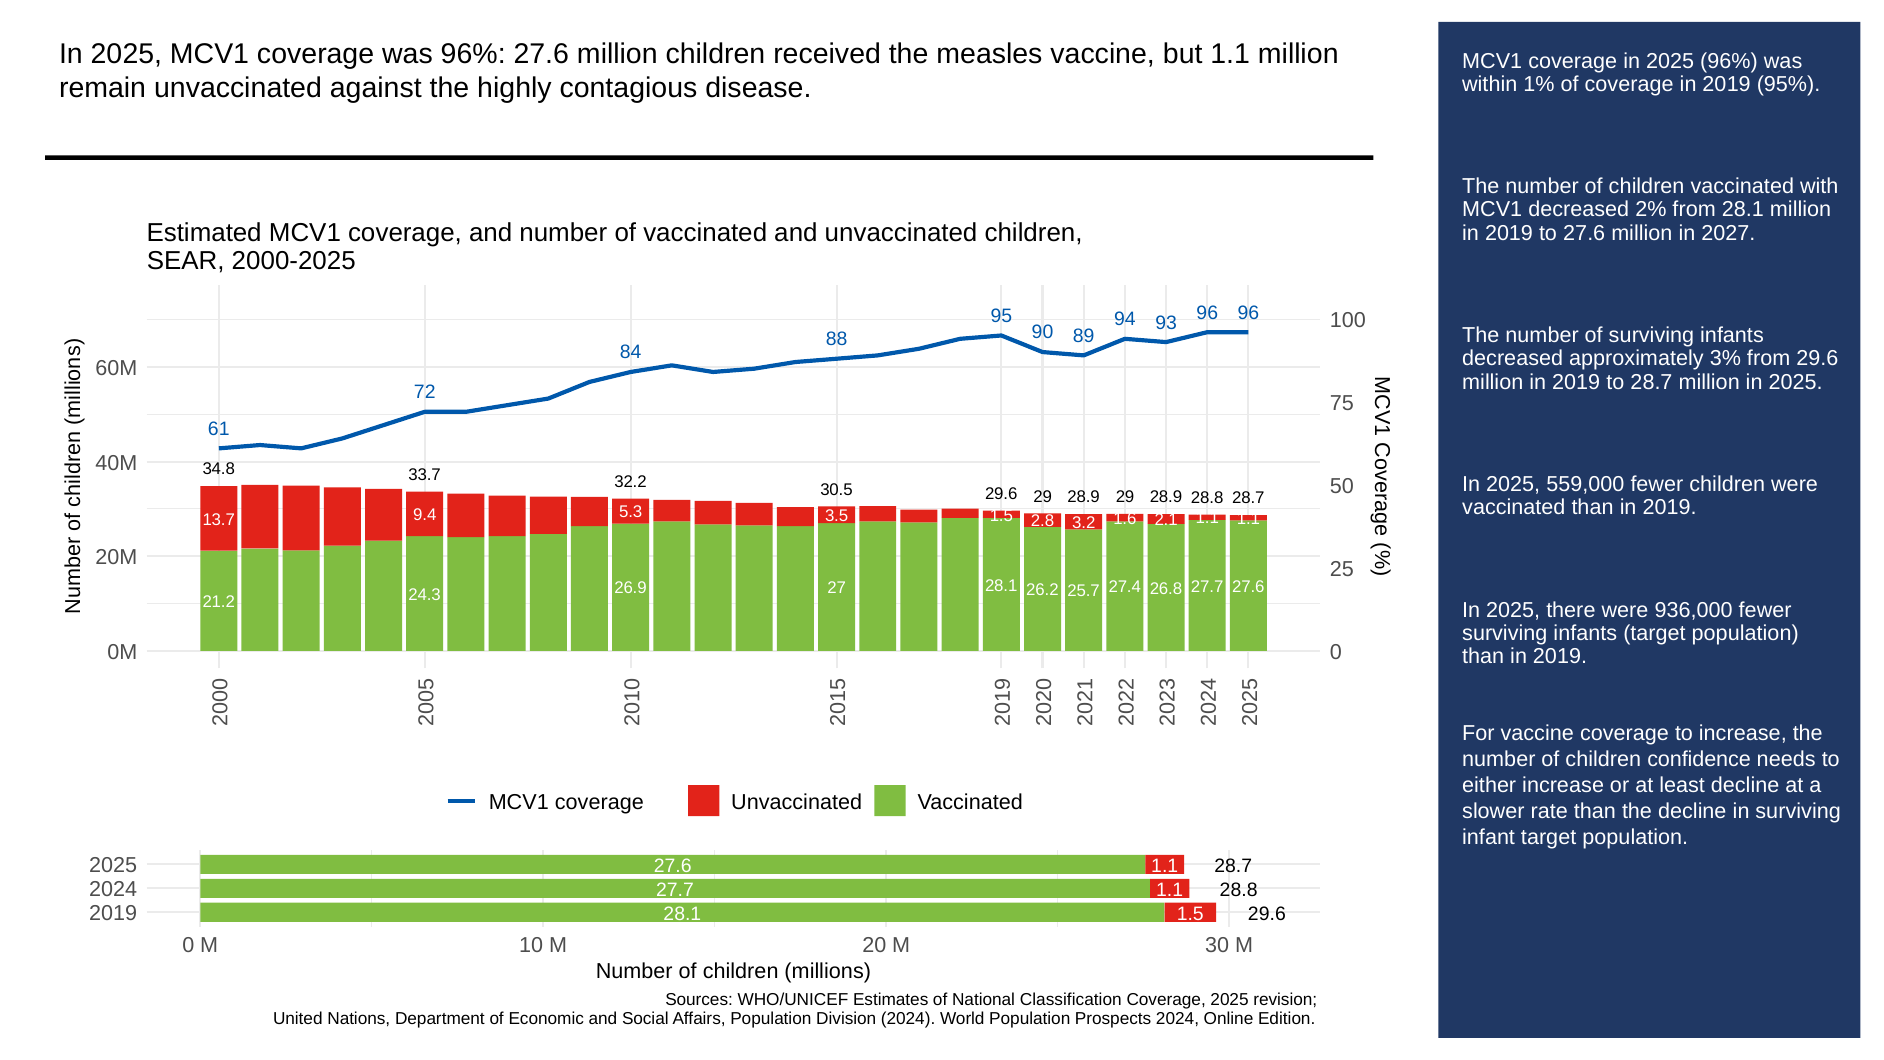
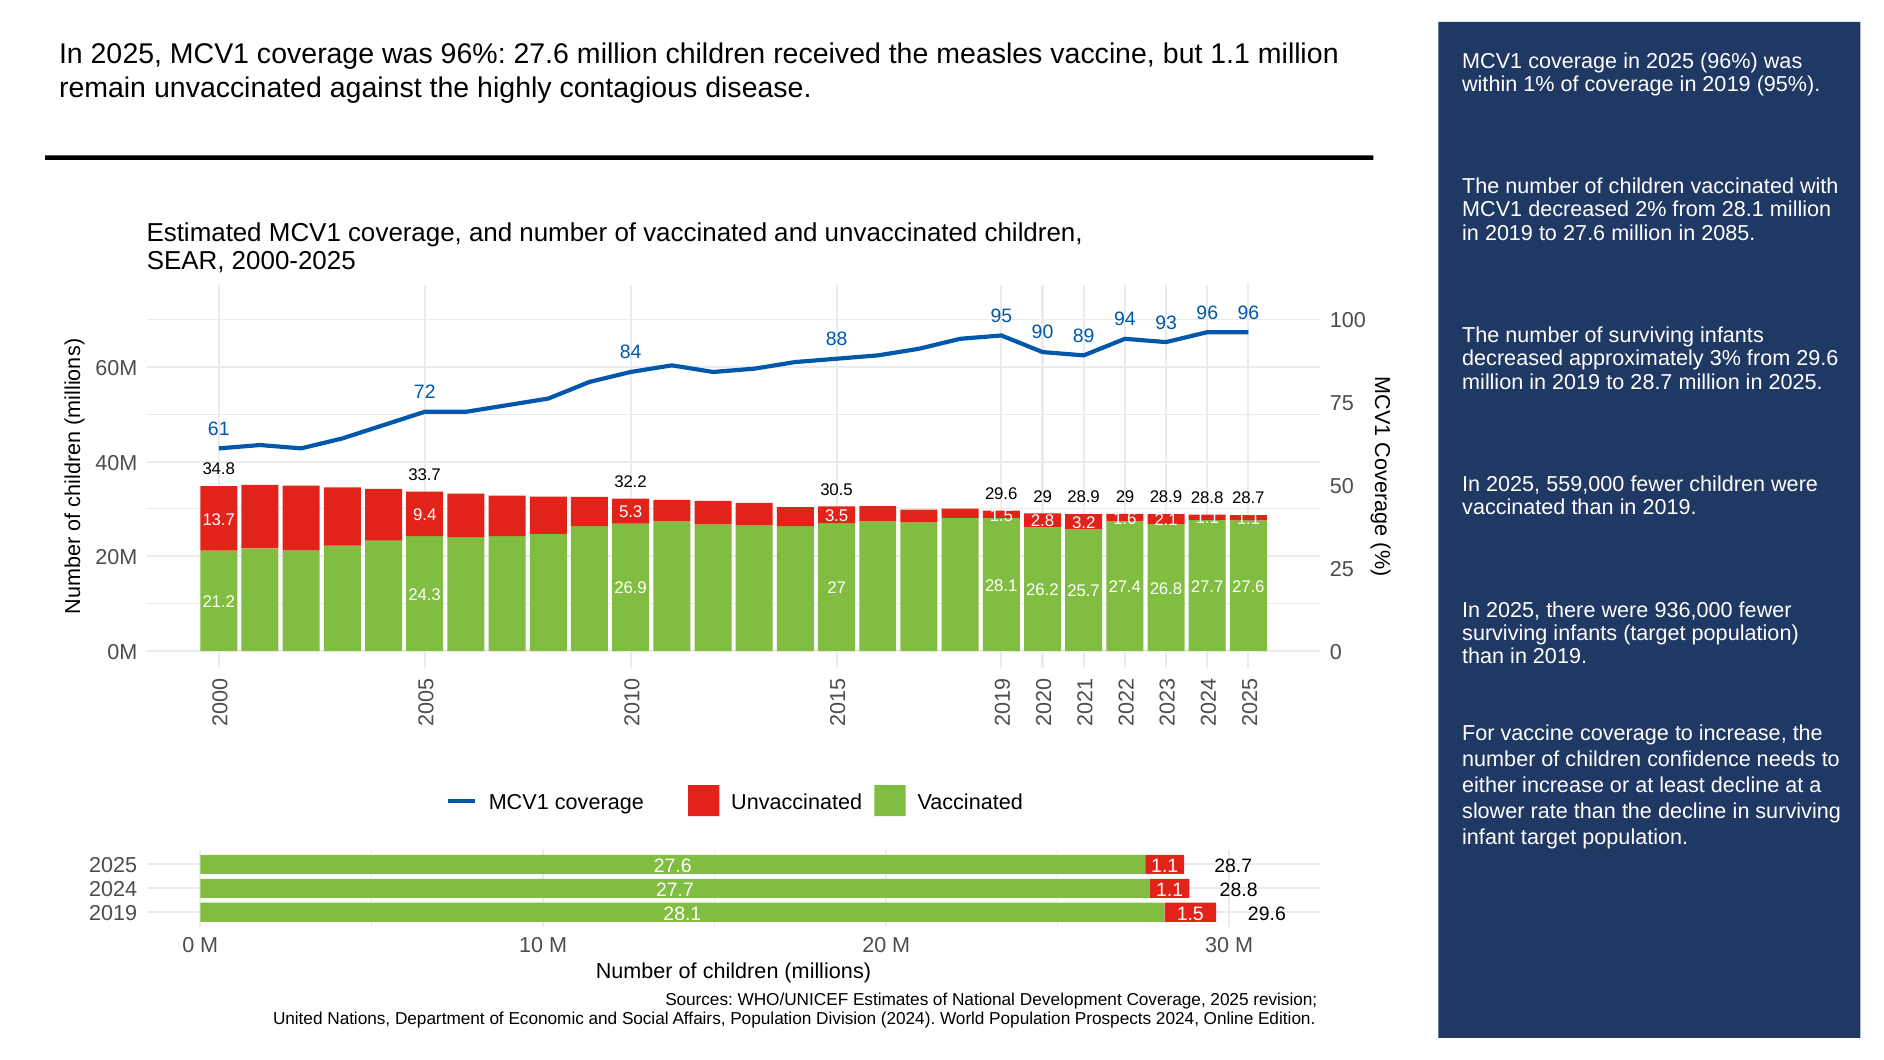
2027: 2027 -> 2085
Classification: Classification -> Development
